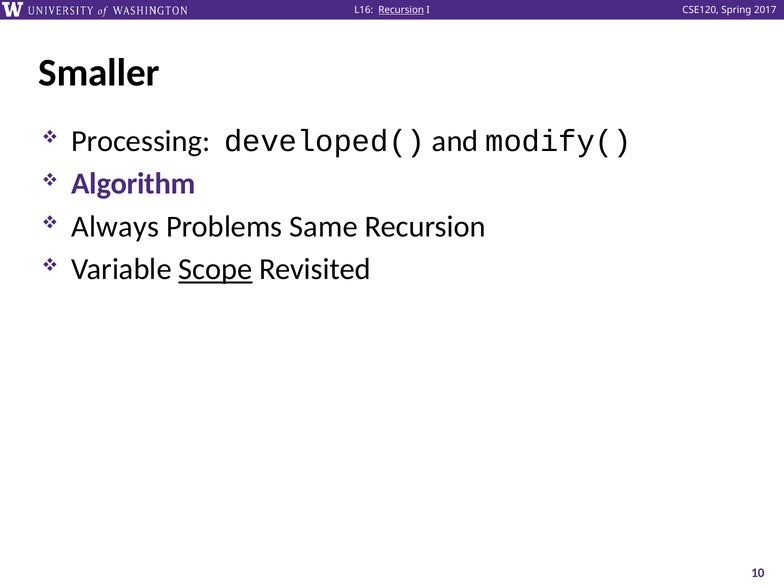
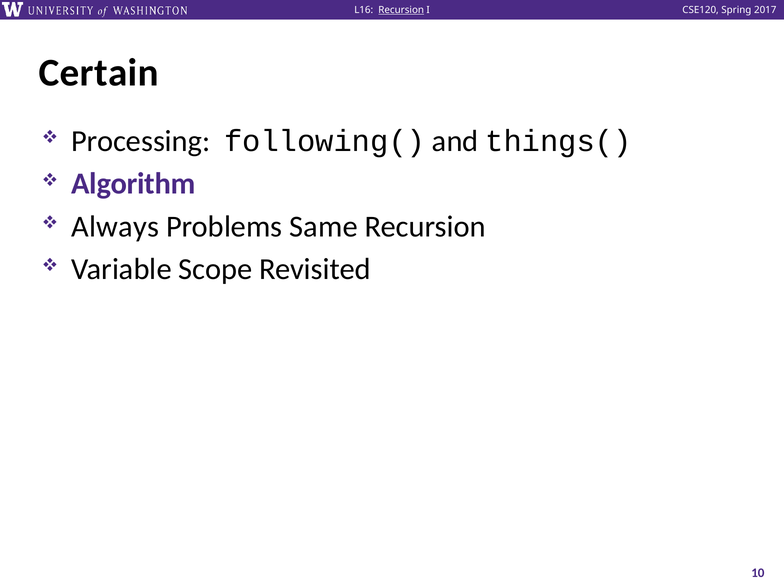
Smaller: Smaller -> Certain
developed(: developed( -> following(
modify(: modify( -> things(
Scope underline: present -> none
